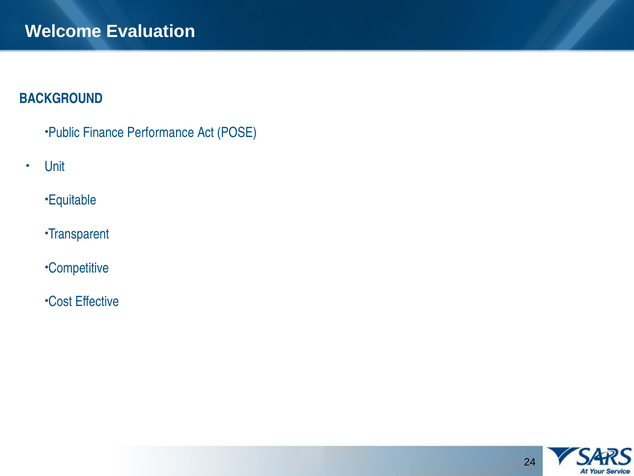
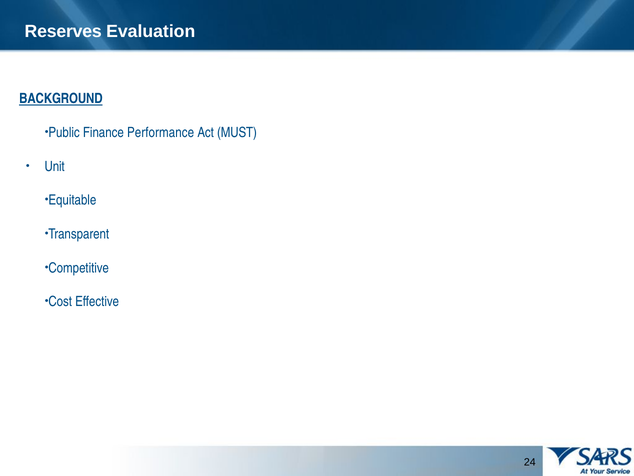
Welcome: Welcome -> Reserves
BACKGROUND underline: none -> present
POSE: POSE -> MUST
